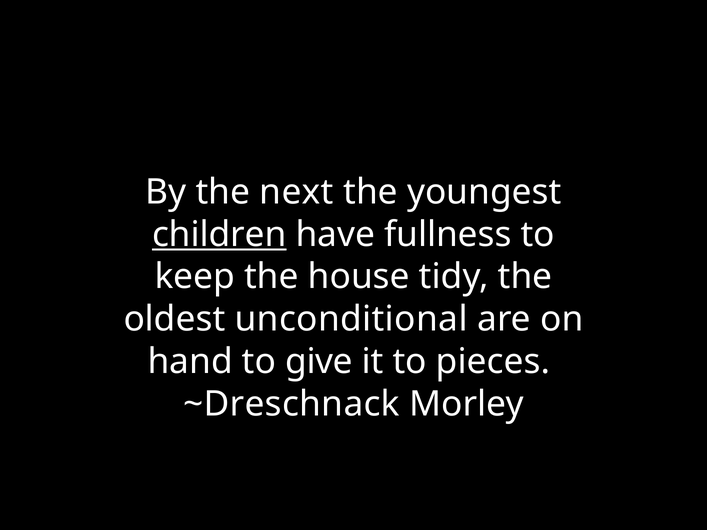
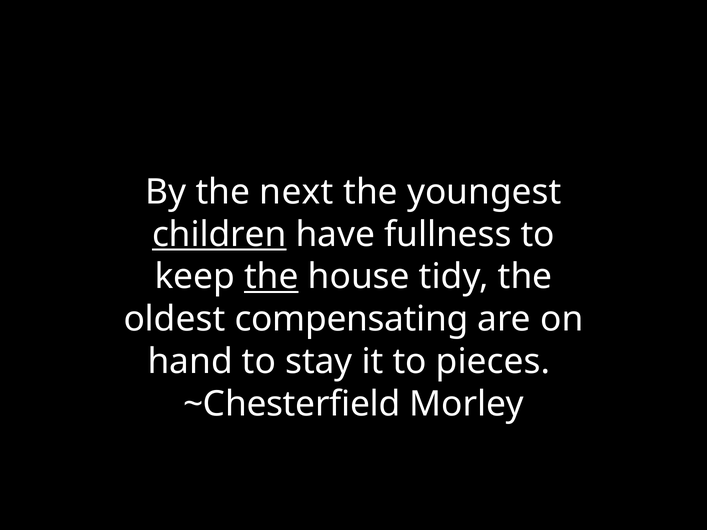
the at (271, 277) underline: none -> present
unconditional: unconditional -> compensating
give: give -> stay
~Dreschnack: ~Dreschnack -> ~Chesterfield
